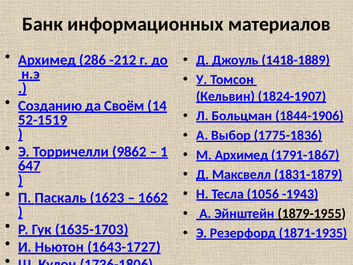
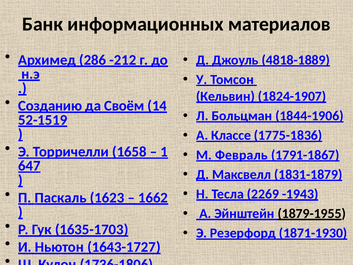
1418-1889: 1418-1889 -> 4818-1889
Выбор: Выбор -> Классе
9862: 9862 -> 1658
М Архимед: Архимед -> Февраль
1056: 1056 -> 2269
1871-1935: 1871-1935 -> 1871-1930
